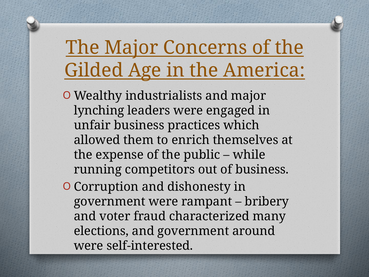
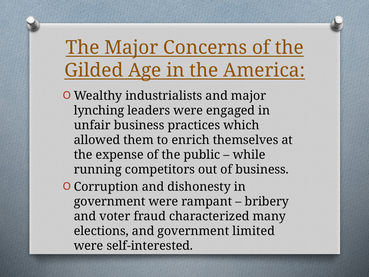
around: around -> limited
